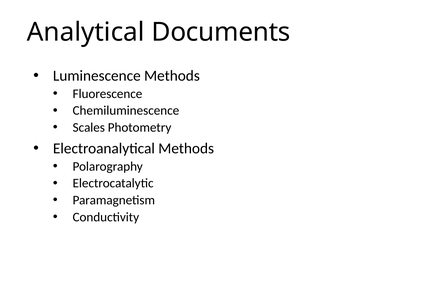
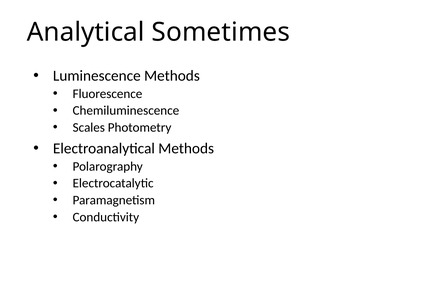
Documents: Documents -> Sometimes
